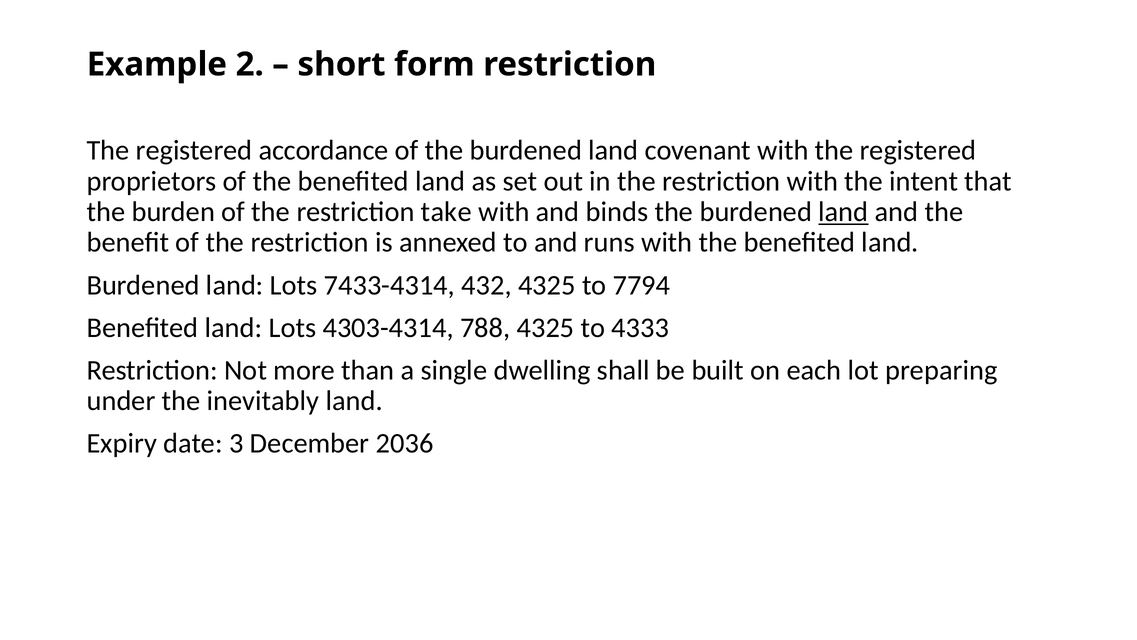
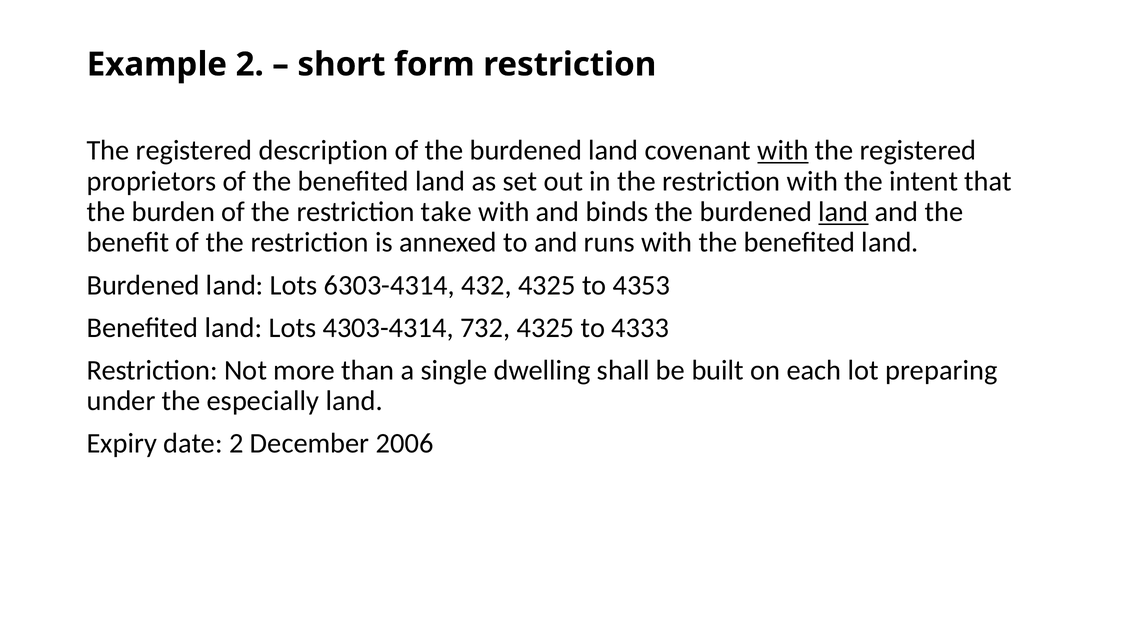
accordance: accordance -> description
with at (783, 150) underline: none -> present
7433-4314: 7433-4314 -> 6303-4314
7794: 7794 -> 4353
788: 788 -> 732
inevitably: inevitably -> especially
date 3: 3 -> 2
2036: 2036 -> 2006
